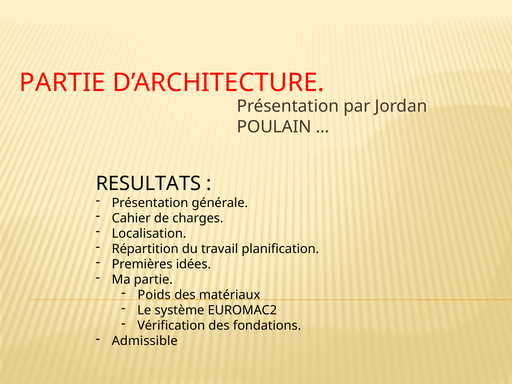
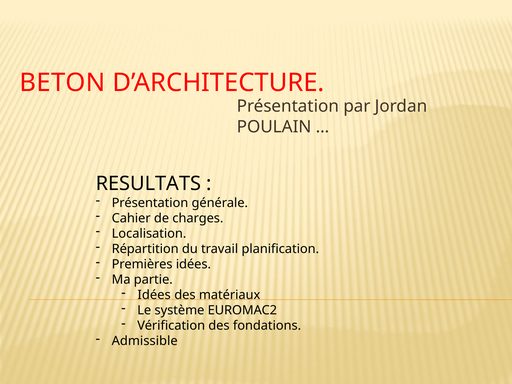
PARTIE at (62, 83): PARTIE -> BETON
Poids at (154, 295): Poids -> Idées
